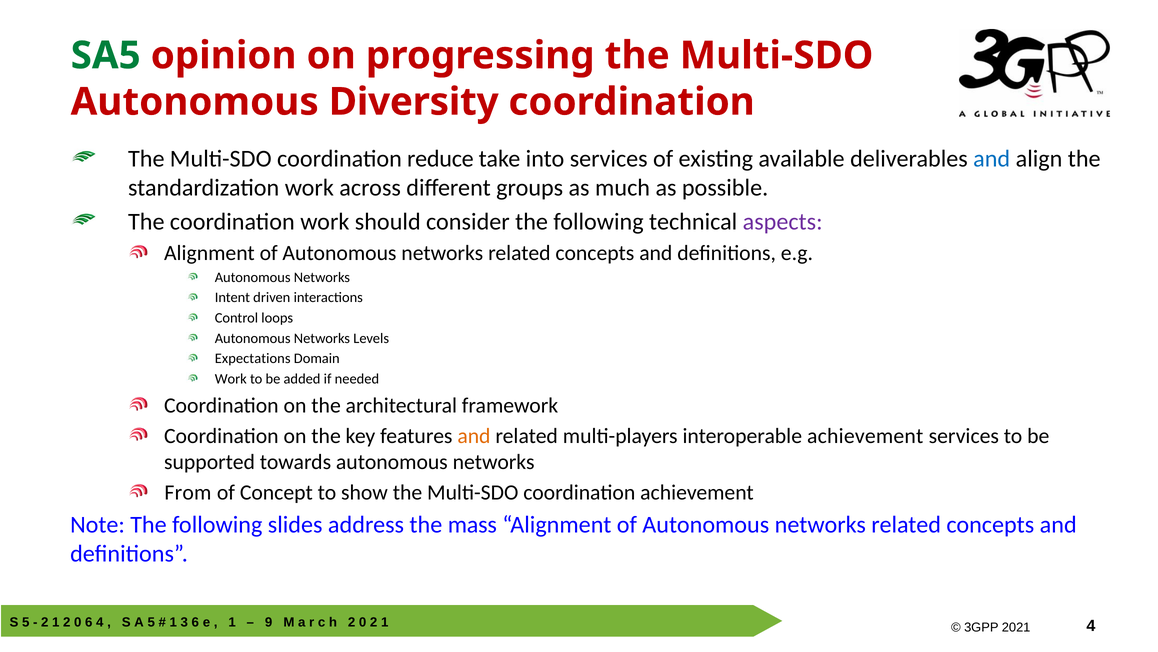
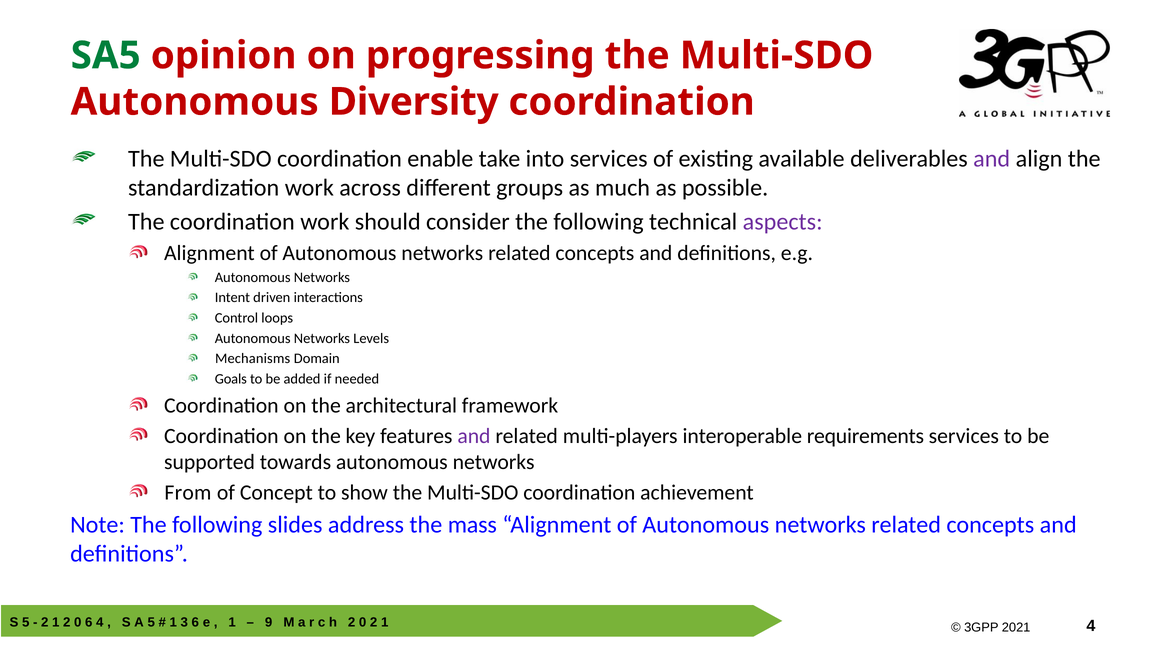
reduce: reduce -> enable
and at (992, 159) colour: blue -> purple
Expectations: Expectations -> Mechanisms
Work at (231, 379): Work -> Goals
and at (474, 435) colour: orange -> purple
interoperable achievement: achievement -> requirements
